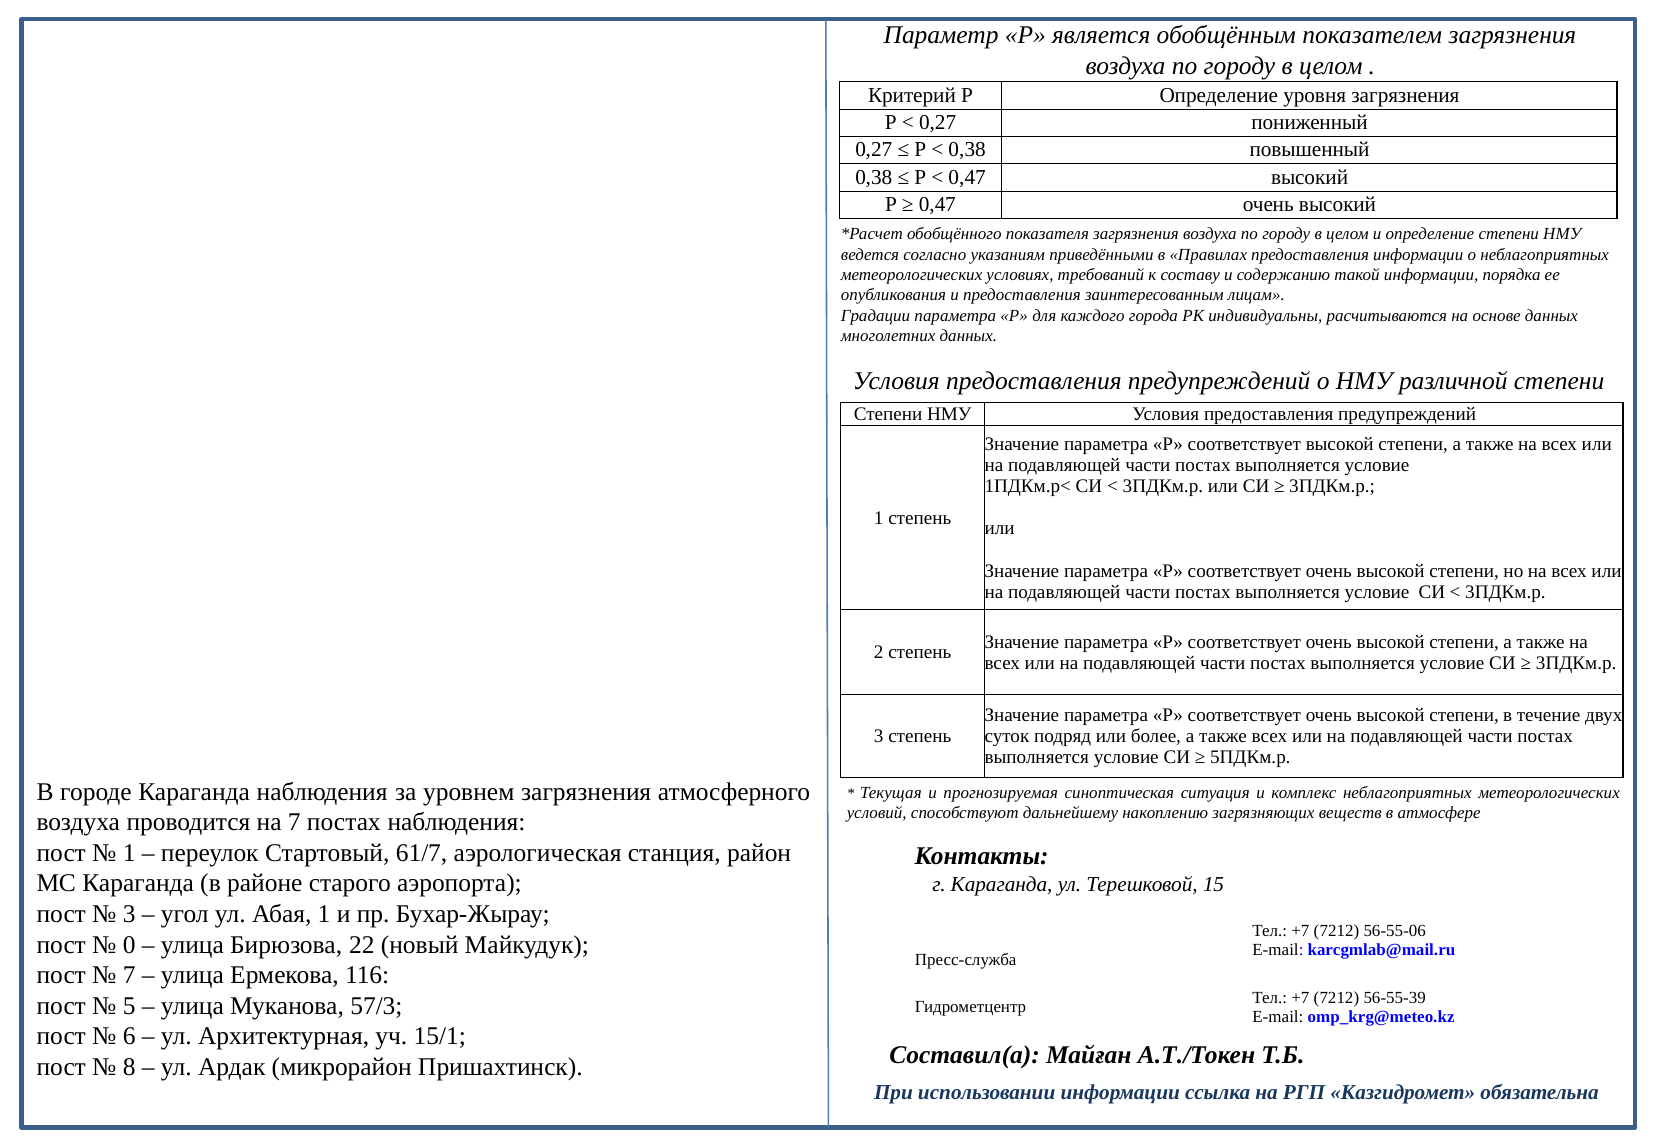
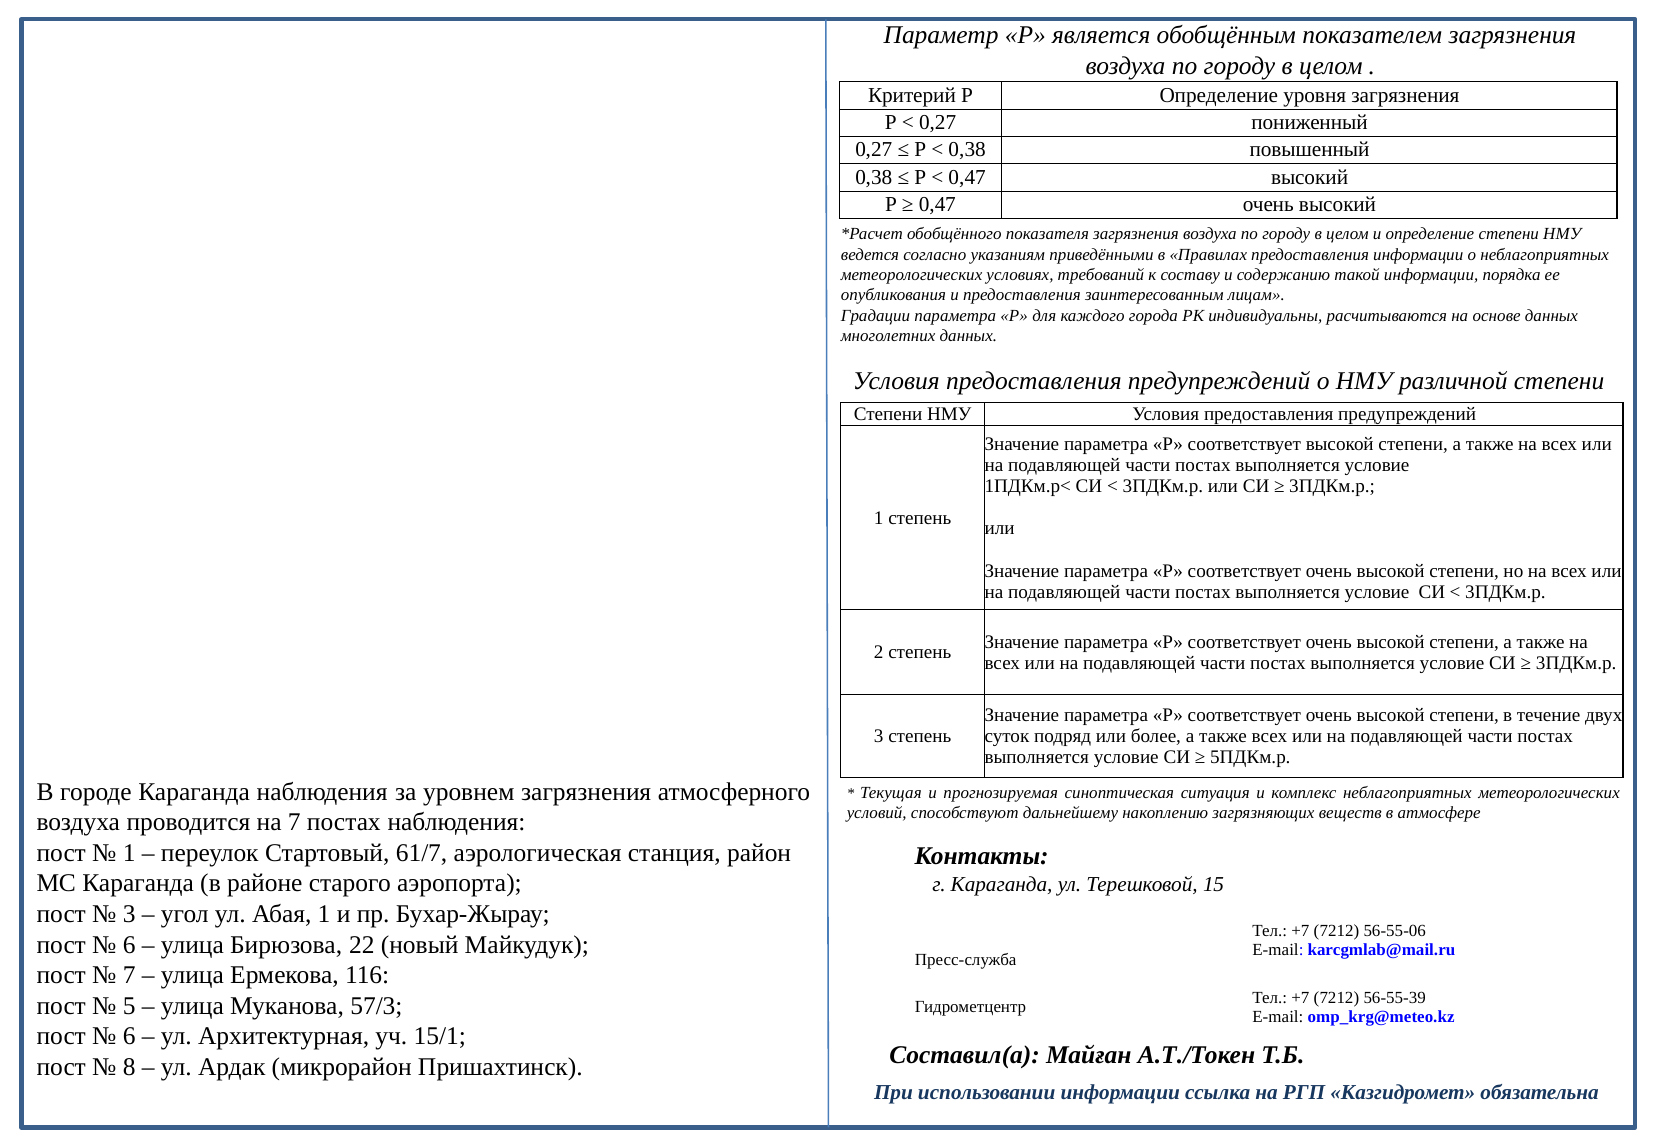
0 at (129, 945): 0 -> 6
